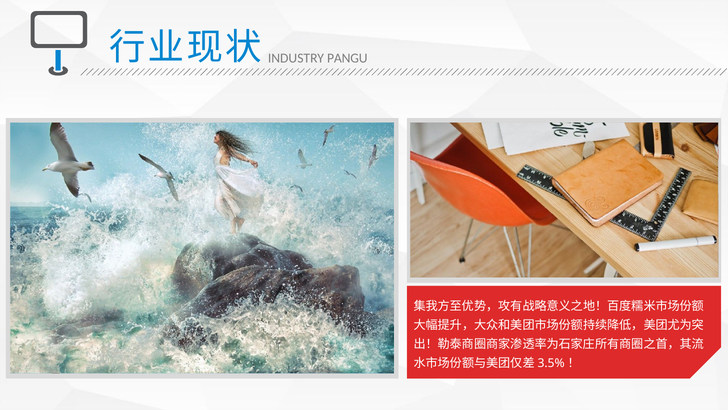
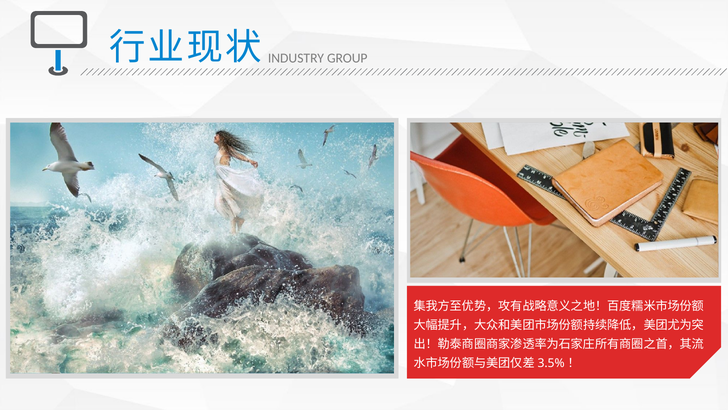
PANGU: PANGU -> GROUP
